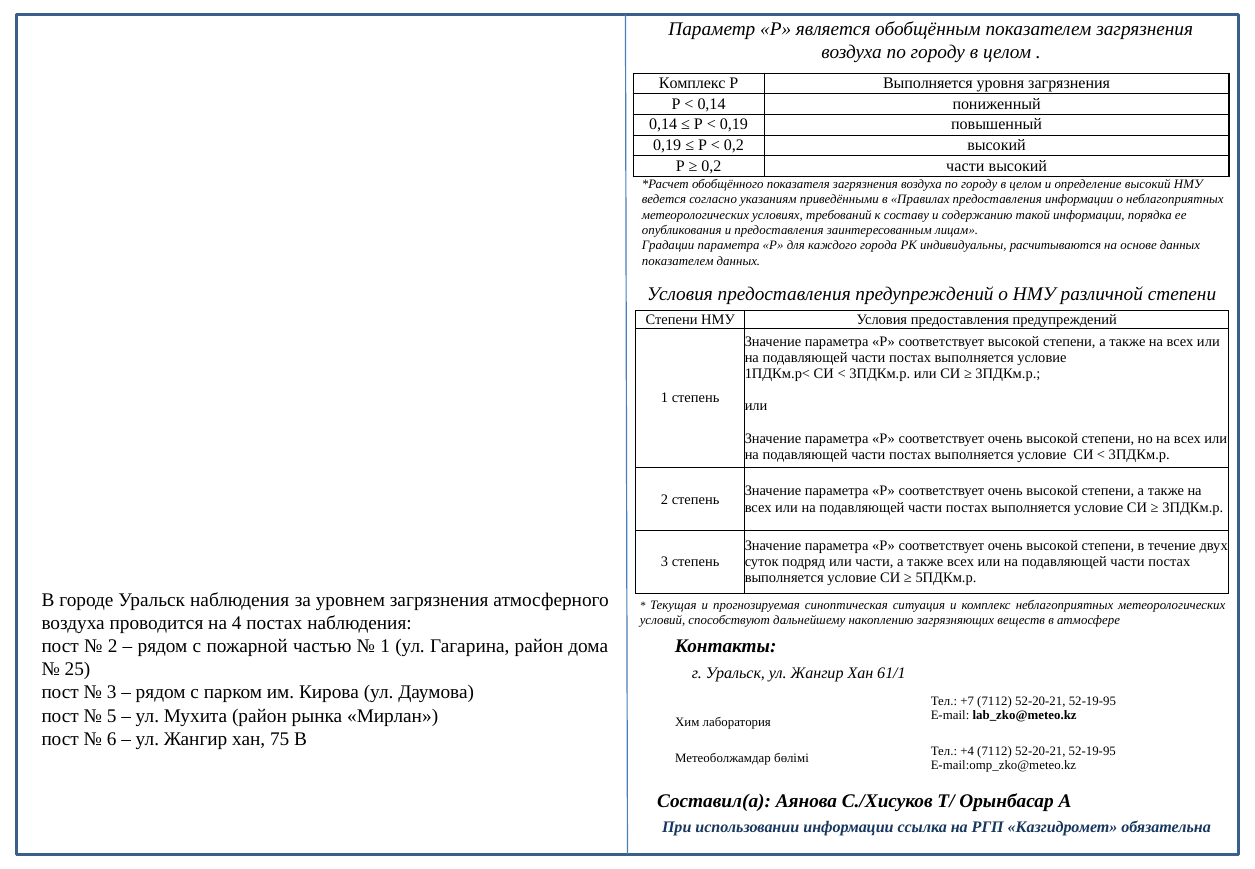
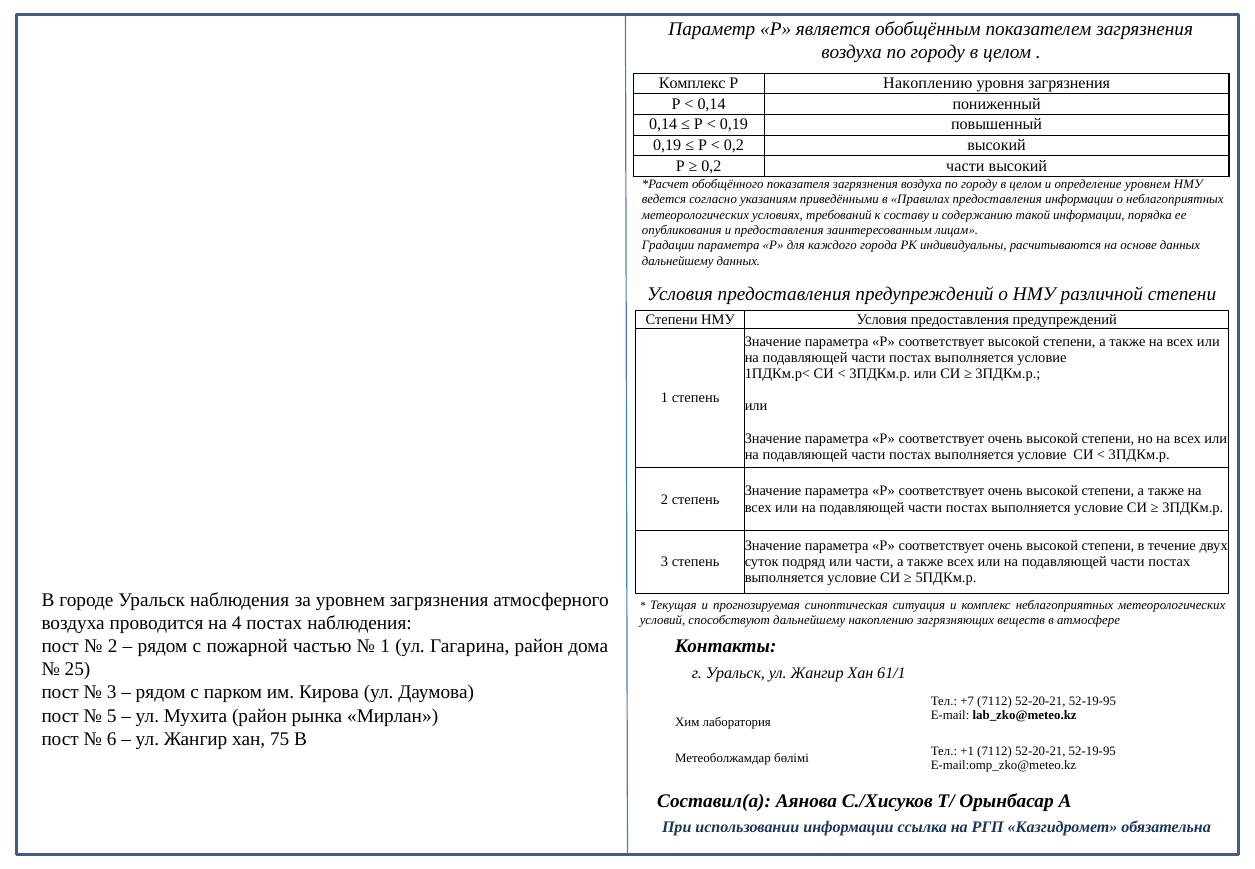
Р Выполняется: Выполняется -> Накоплению
определение высокий: высокий -> уровнем
показателем at (678, 261): показателем -> дальнейшему
+4: +4 -> +1
